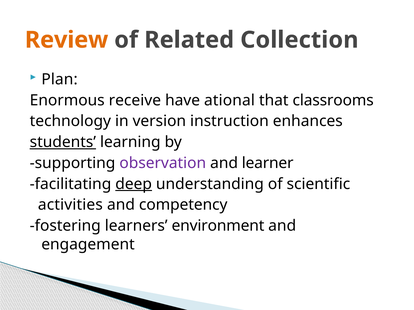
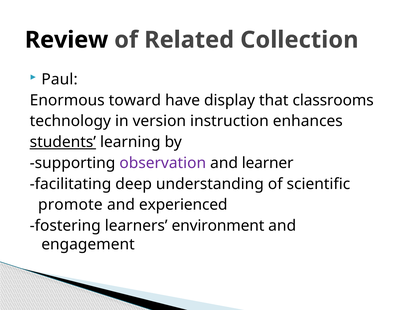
Review colour: orange -> black
Plan: Plan -> Paul
receive: receive -> toward
ational: ational -> display
deep underline: present -> none
activities: activities -> promote
competency: competency -> experienced
